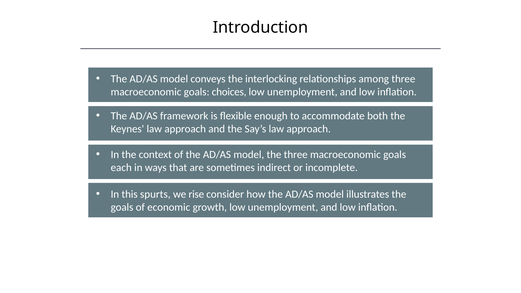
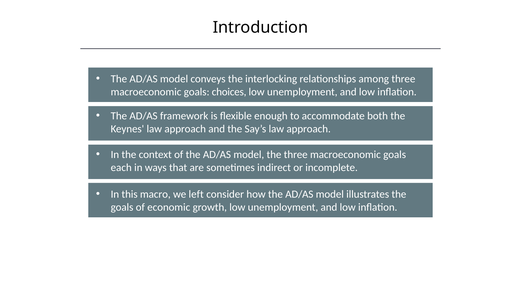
spurts: spurts -> macro
rise: rise -> left
